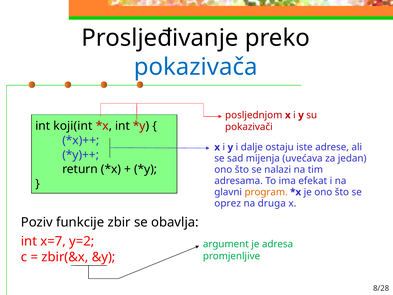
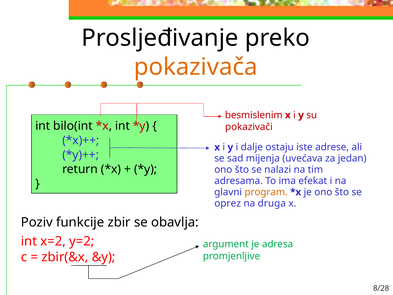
pokazivača colour: blue -> orange
posljednjom: posljednjom -> besmislenim
koji(int: koji(int -> bilo(int
x=7: x=7 -> x=2
